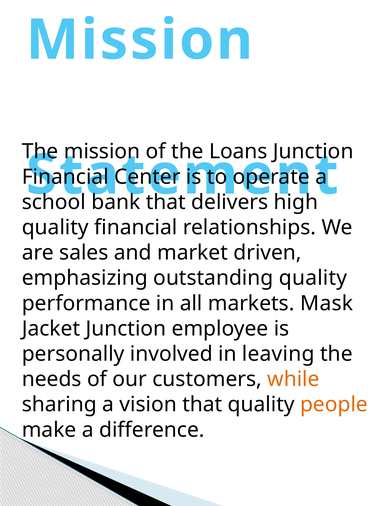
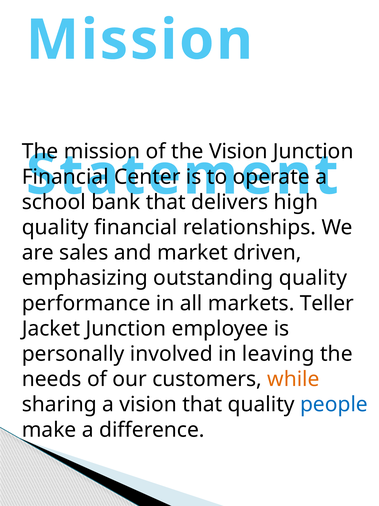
the Loans: Loans -> Vision
Mask: Mask -> Teller
people colour: orange -> blue
